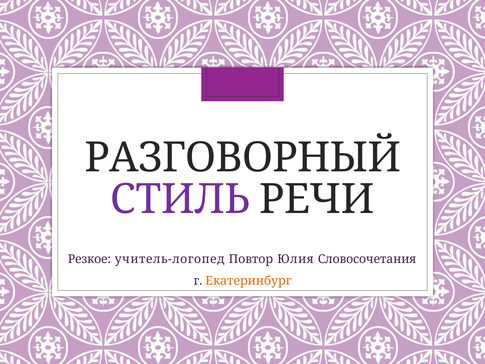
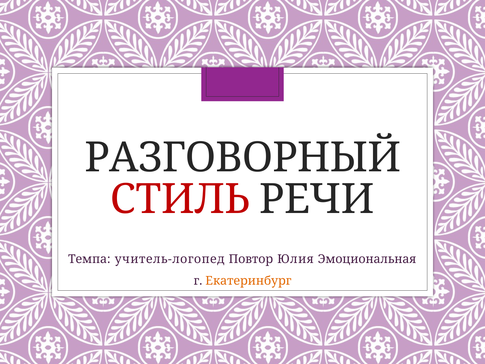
СТИЛЬ colour: purple -> red
Резкое: Резкое -> Темпа
Словосочетания: Словосочетания -> Эмоциональная
